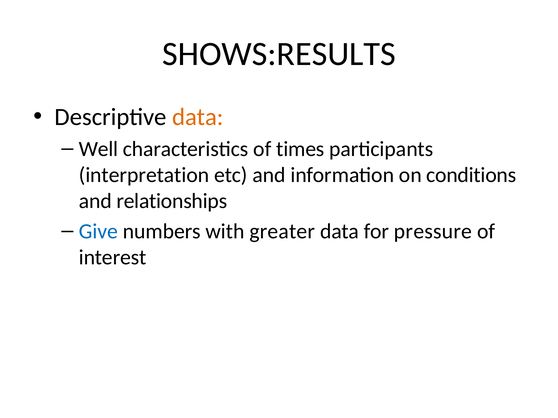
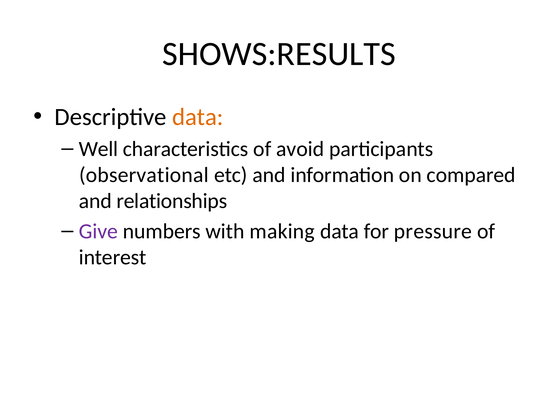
times: times -> avoid
interpretation: interpretation -> observational
conditions: conditions -> compared
Give colour: blue -> purple
greater: greater -> making
